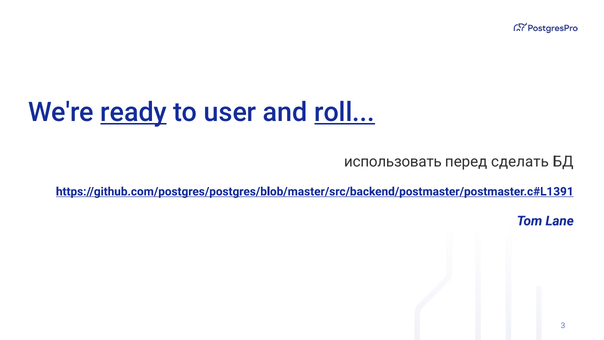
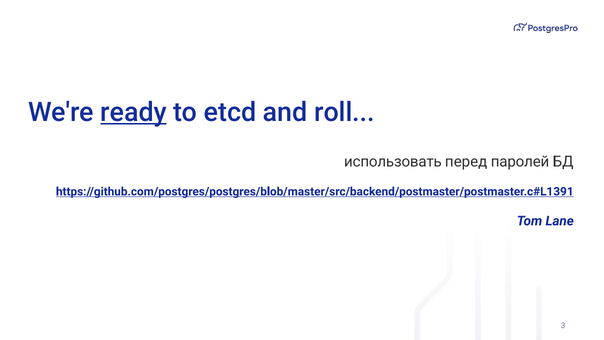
user: user -> etcd
roll underline: present -> none
сделать: сделать -> паролей
